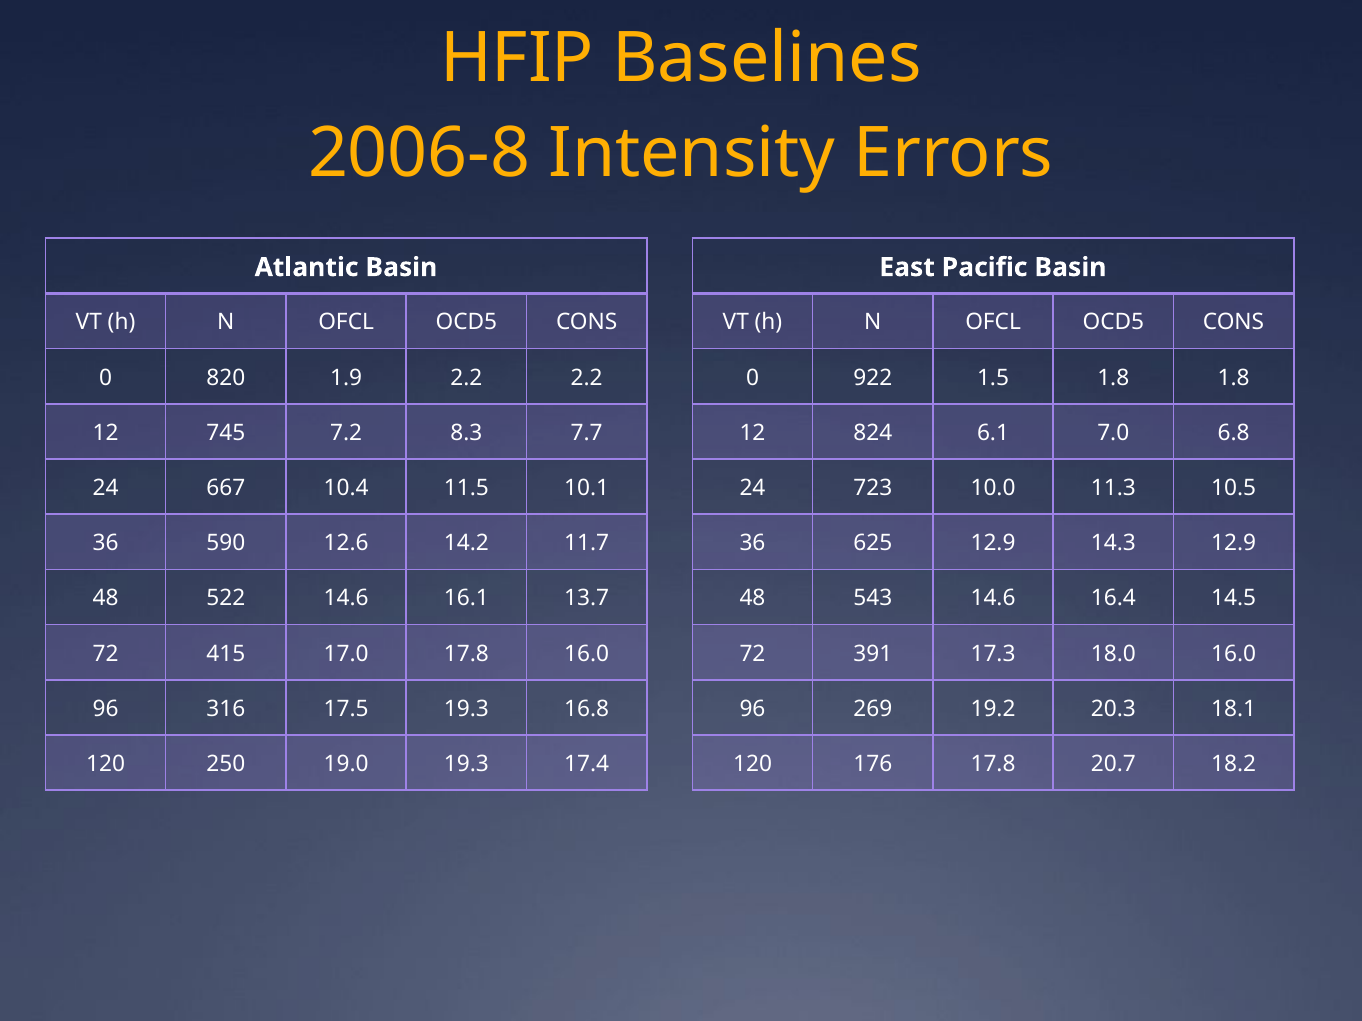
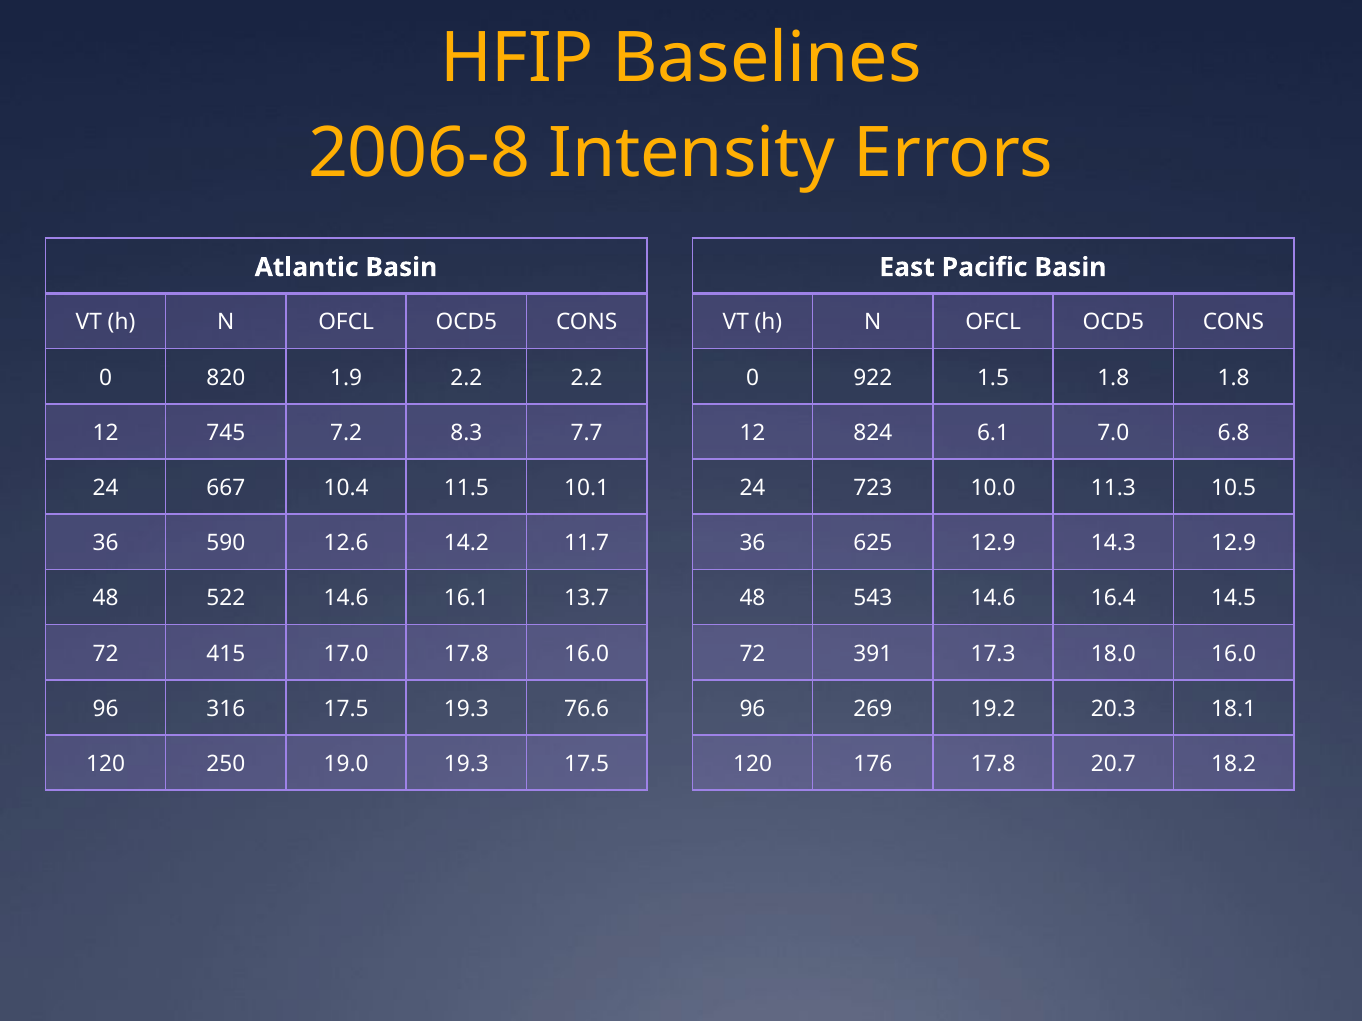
16.8: 16.8 -> 76.6
19.3 17.4: 17.4 -> 17.5
